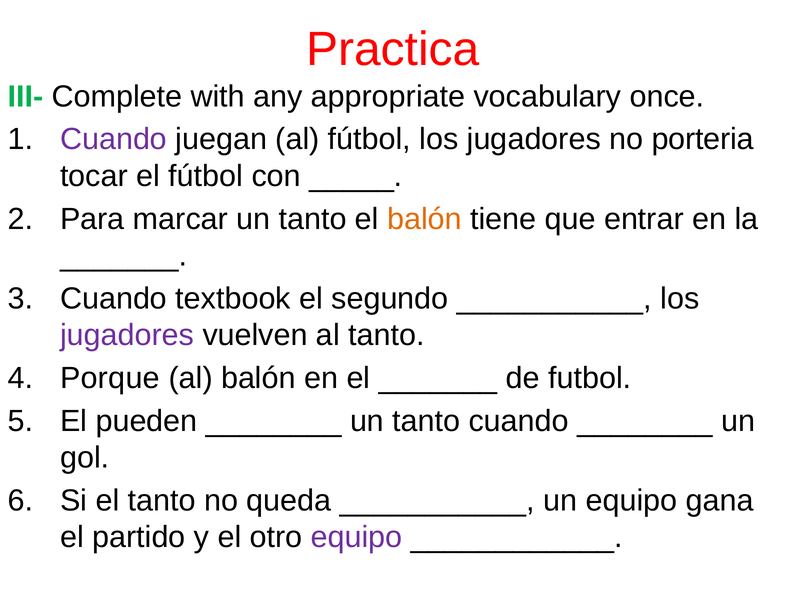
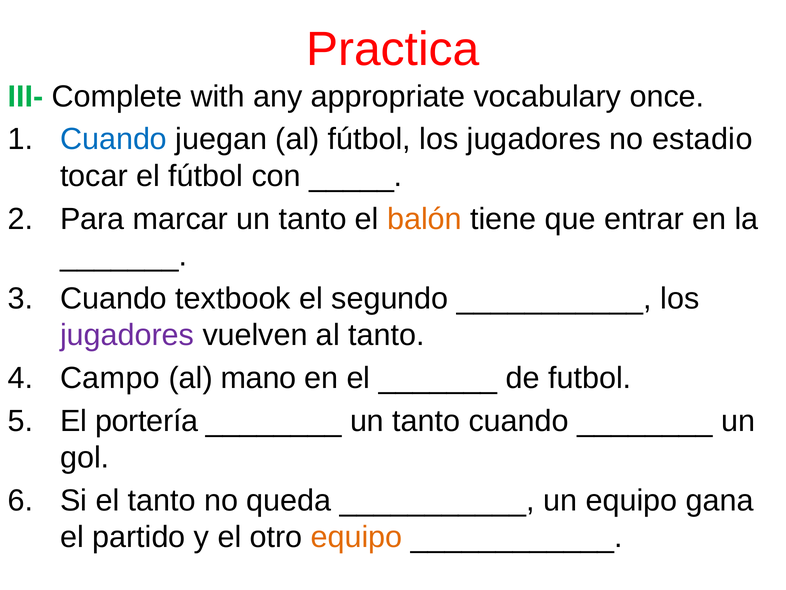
Cuando at (114, 139) colour: purple -> blue
porteria: porteria -> estadio
Porque: Porque -> Campo
al balón: balón -> mano
pueden: pueden -> portería
equipo at (357, 537) colour: purple -> orange
